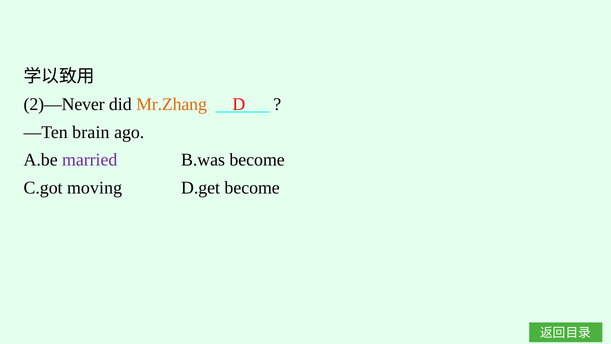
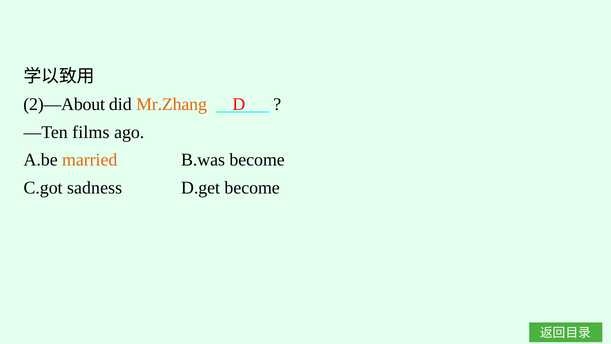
2)—Never: 2)—Never -> 2)—About
brain: brain -> films
married colour: purple -> orange
moving: moving -> sadness
